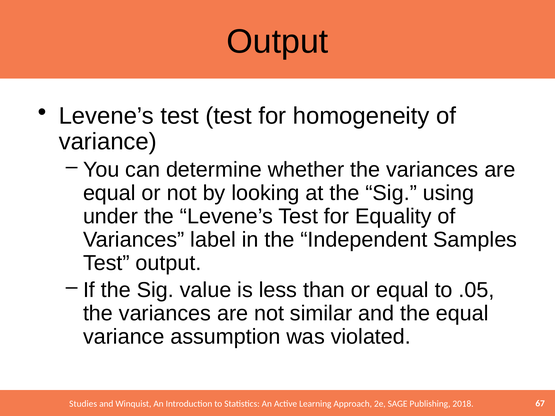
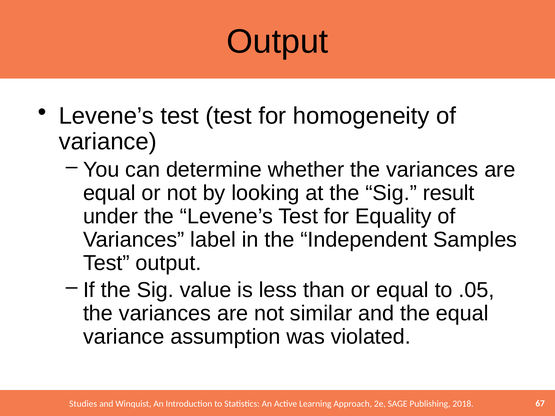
using: using -> result
